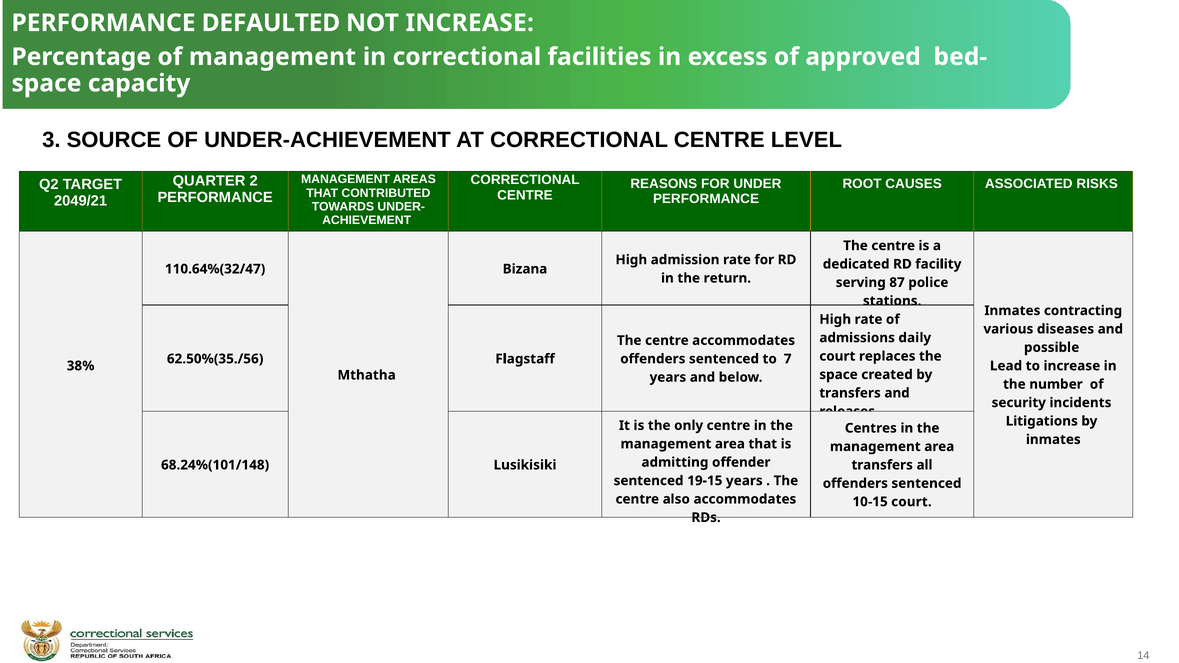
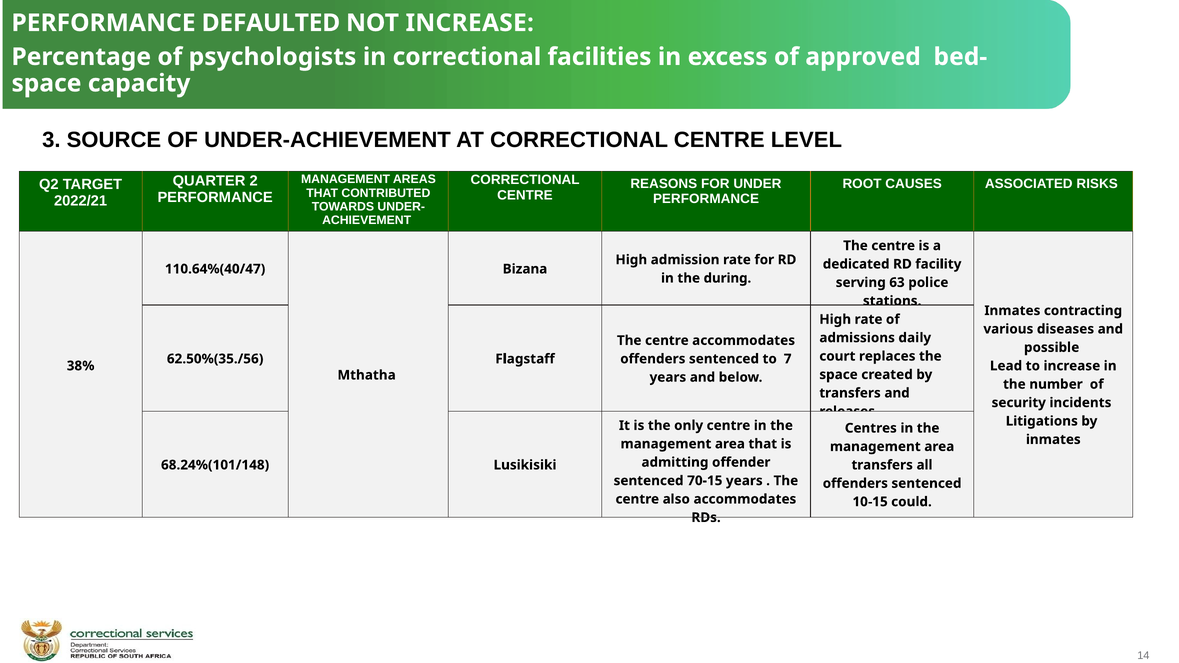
of management: management -> psychologists
2049/21: 2049/21 -> 2022/21
110.64%(32/47: 110.64%(32/47 -> 110.64%(40/47
return: return -> during
87: 87 -> 63
19-15: 19-15 -> 70-15
10-15 court: court -> could
